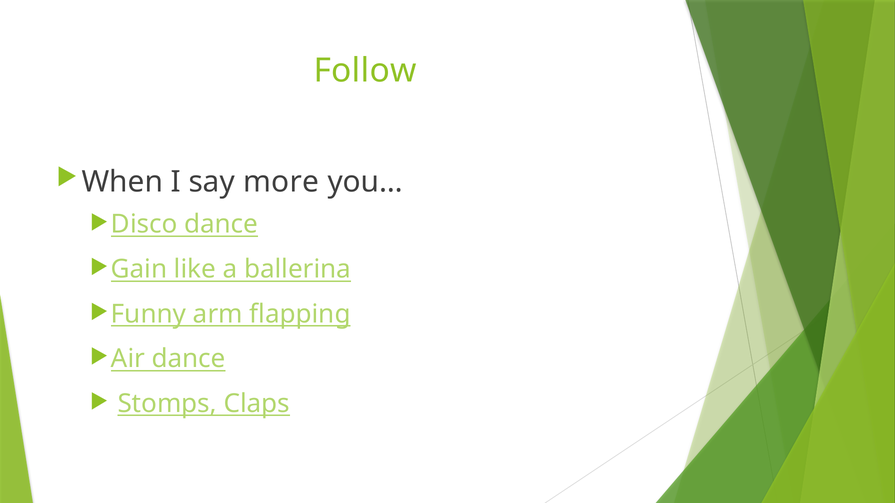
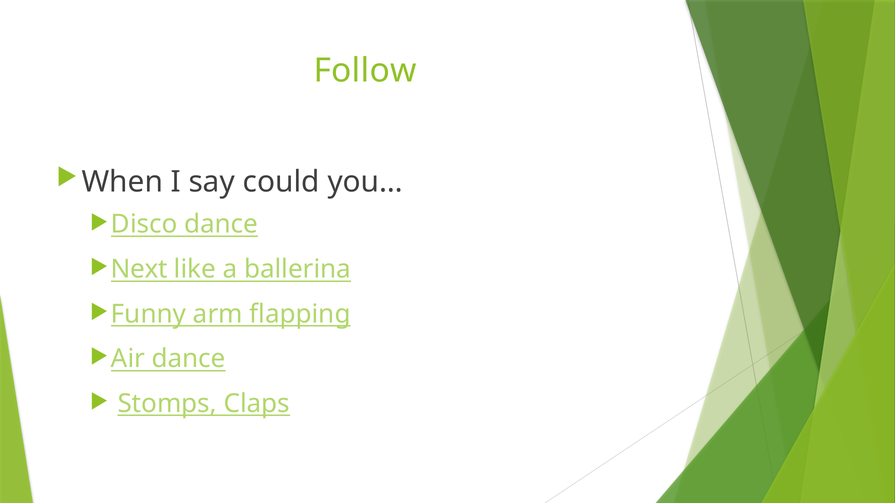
more: more -> could
Gain: Gain -> Next
